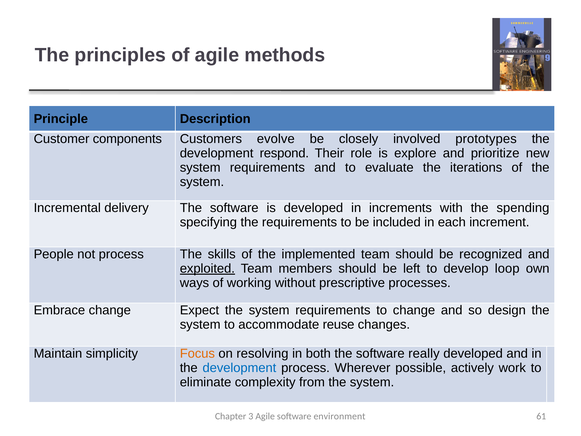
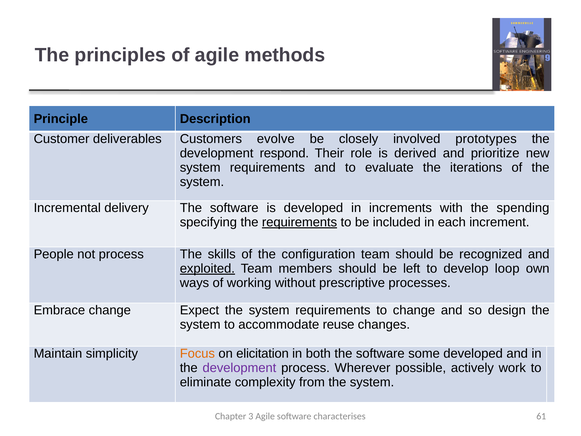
components: components -> deliverables
explore: explore -> derived
requirements at (300, 222) underline: none -> present
implemented: implemented -> configuration
resolving: resolving -> elicitation
really: really -> some
development at (239, 368) colour: blue -> purple
environment: environment -> characterises
